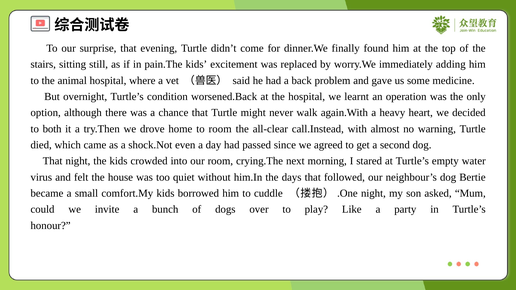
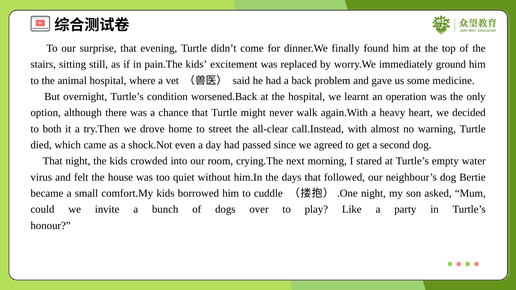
adding: adding -> ground
to room: room -> street
